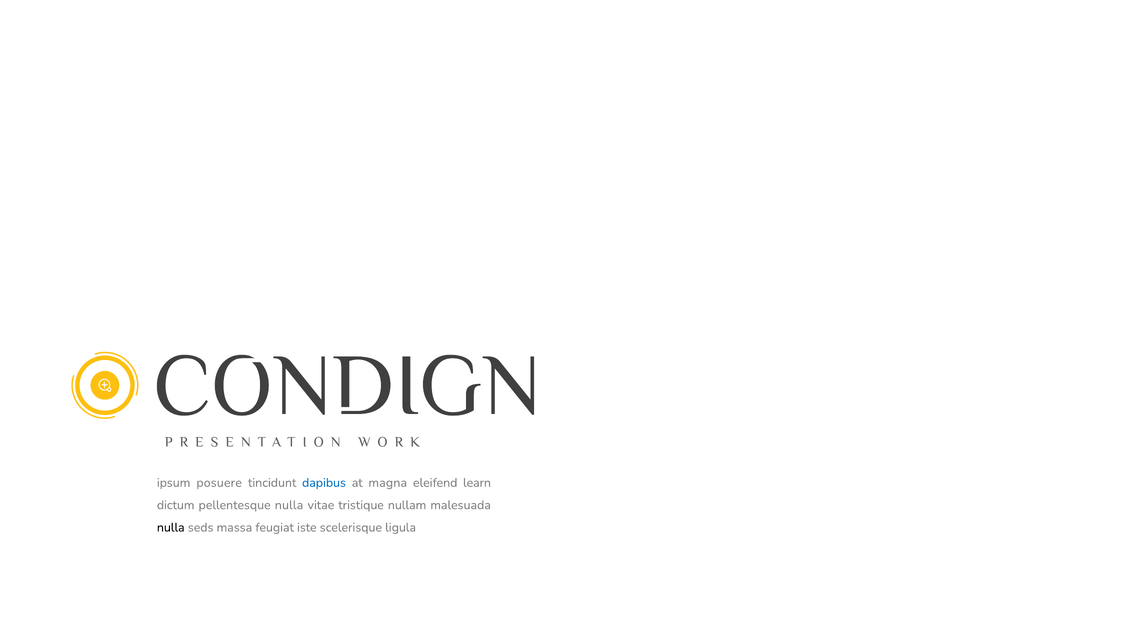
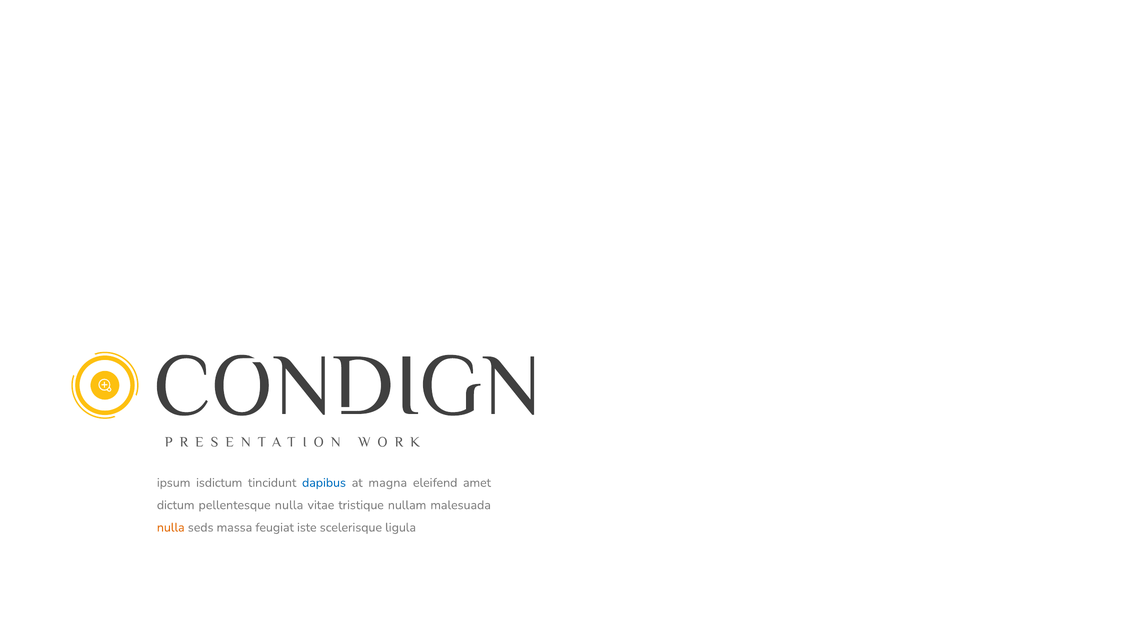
posuere: posuere -> isdictum
learn: learn -> amet
nulla at (171, 527) colour: black -> orange
